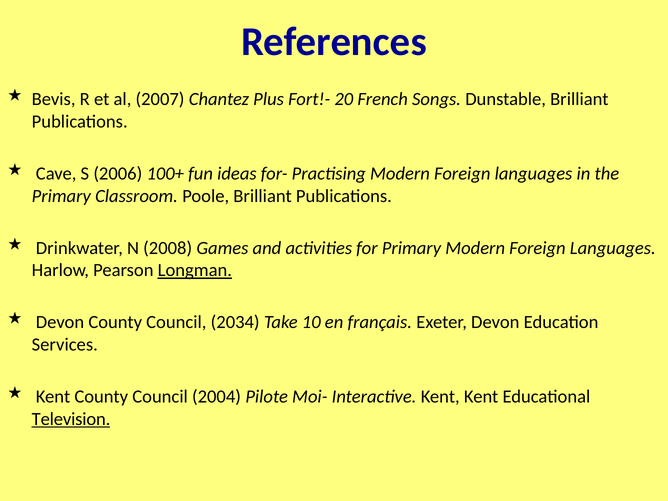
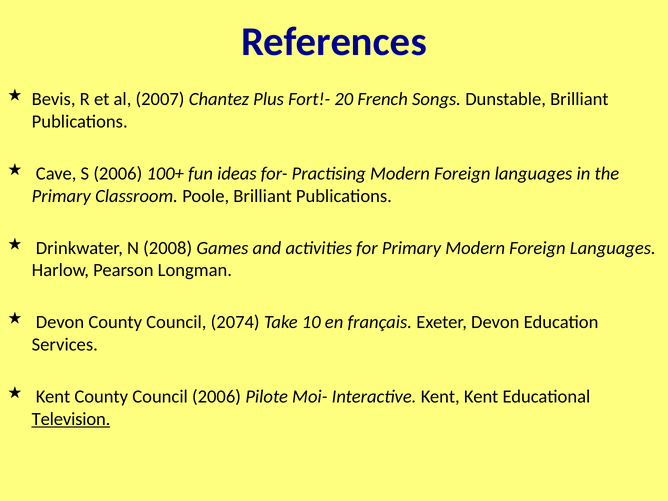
Longman underline: present -> none
2034: 2034 -> 2074
Council 2004: 2004 -> 2006
